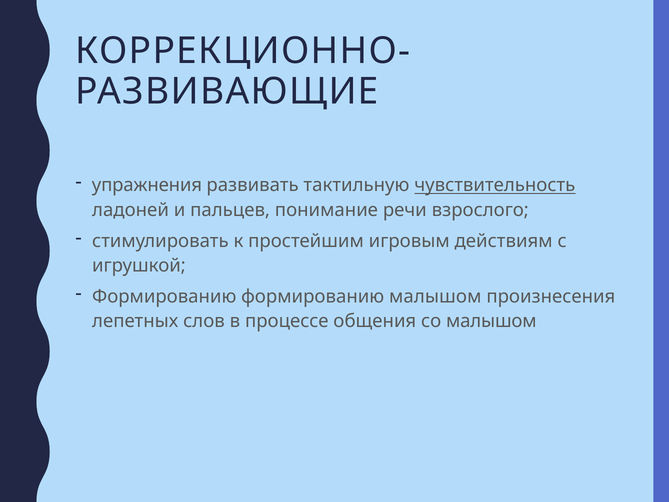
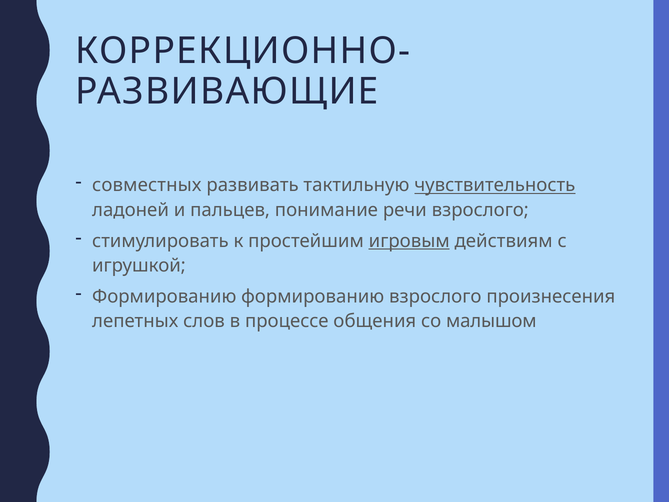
упражнения: упражнения -> совместных
игровым underline: none -> present
формированию малышом: малышом -> взрослого
